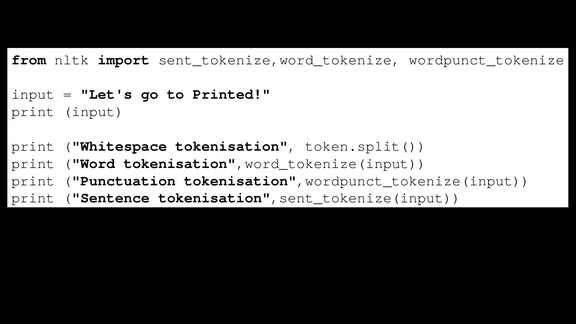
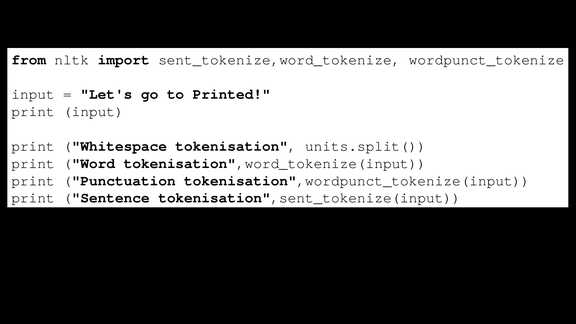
token.split(: token.split( -> units.split(
